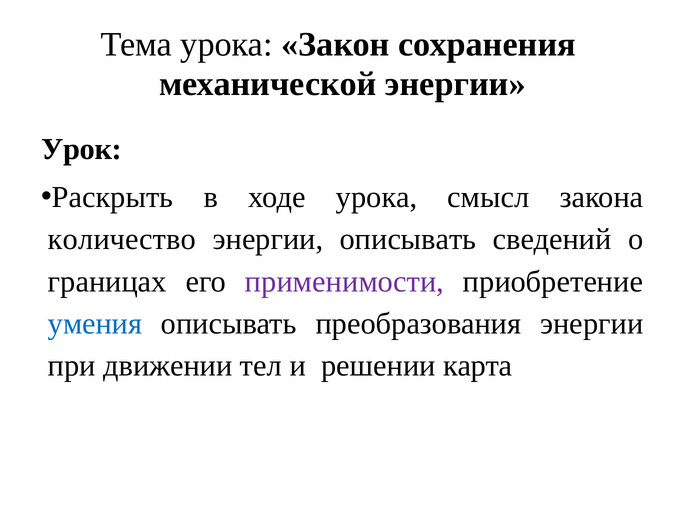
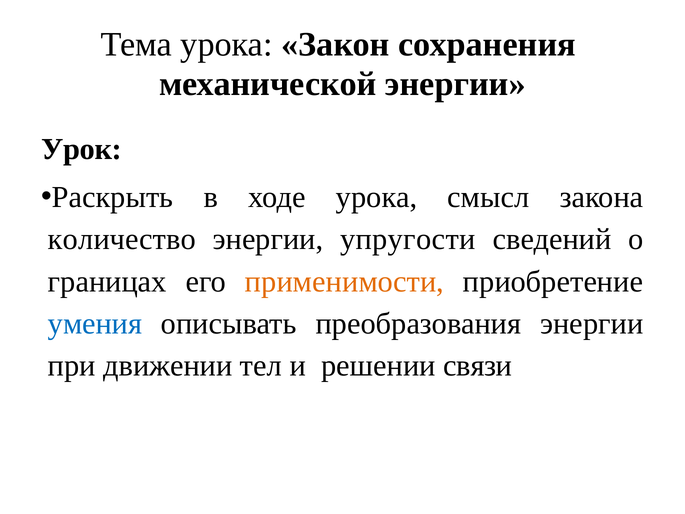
энергии описывать: описывать -> упругости
применимости colour: purple -> orange
карта: карта -> связи
